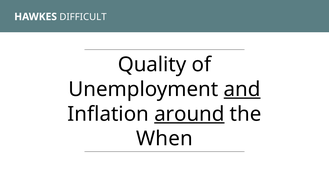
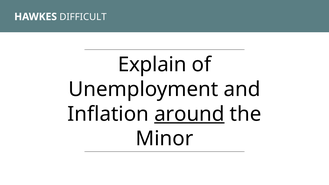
Quality: Quality -> Explain
and underline: present -> none
When: When -> Minor
